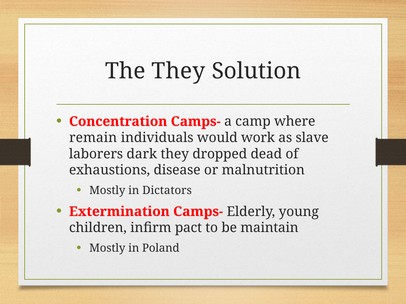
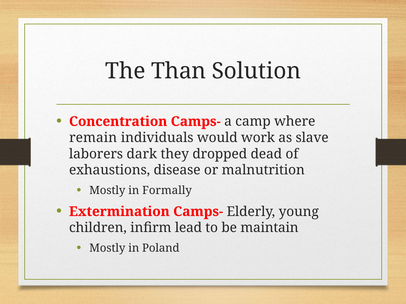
The They: They -> Than
Dictators: Dictators -> Formally
pact: pact -> lead
